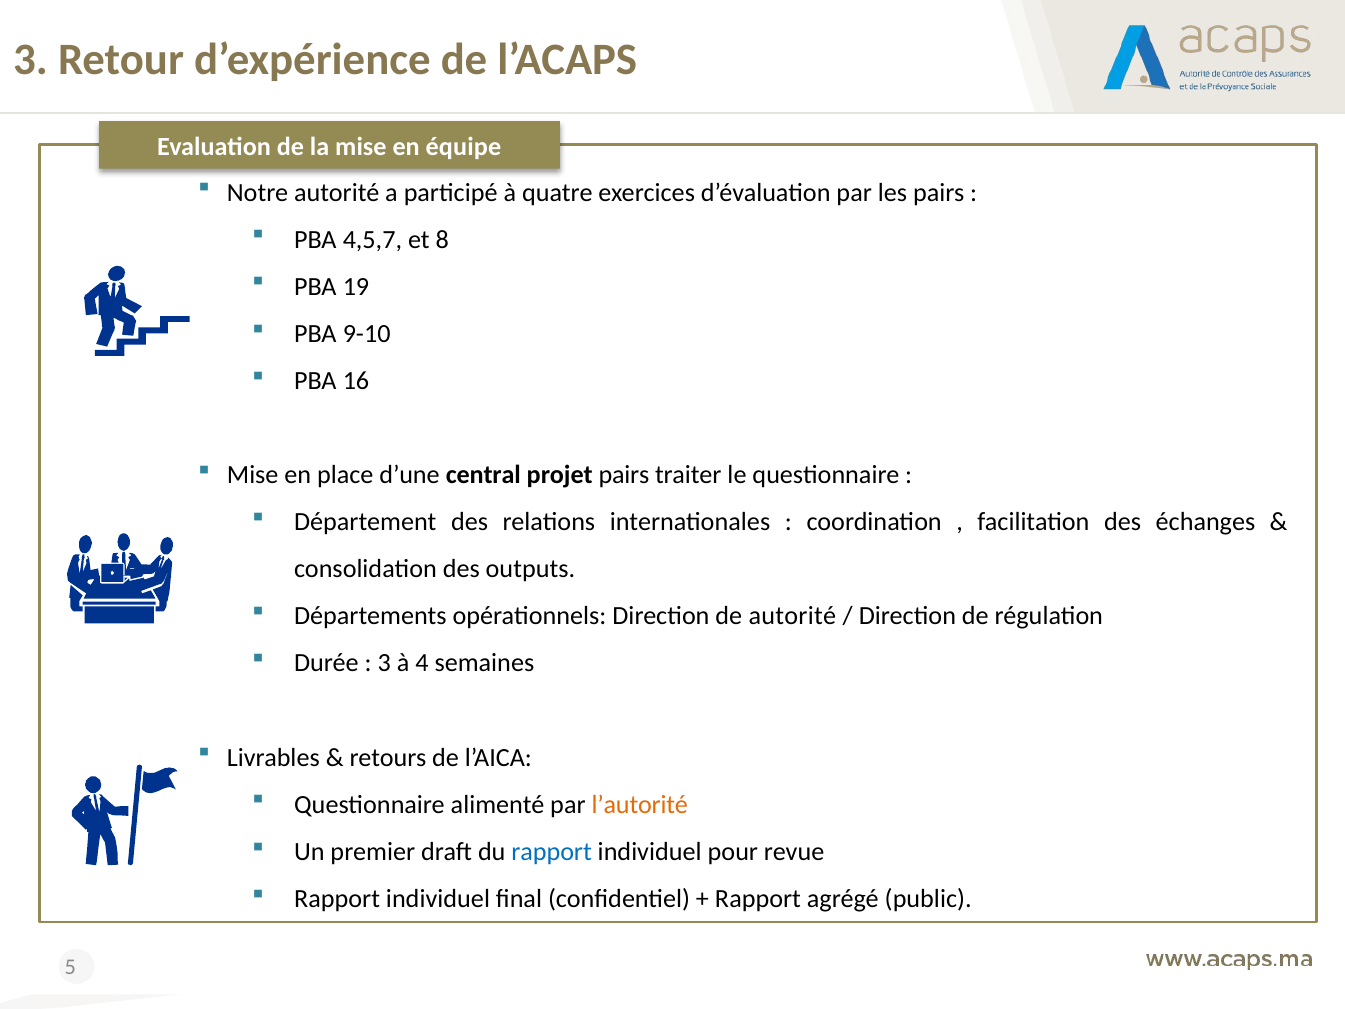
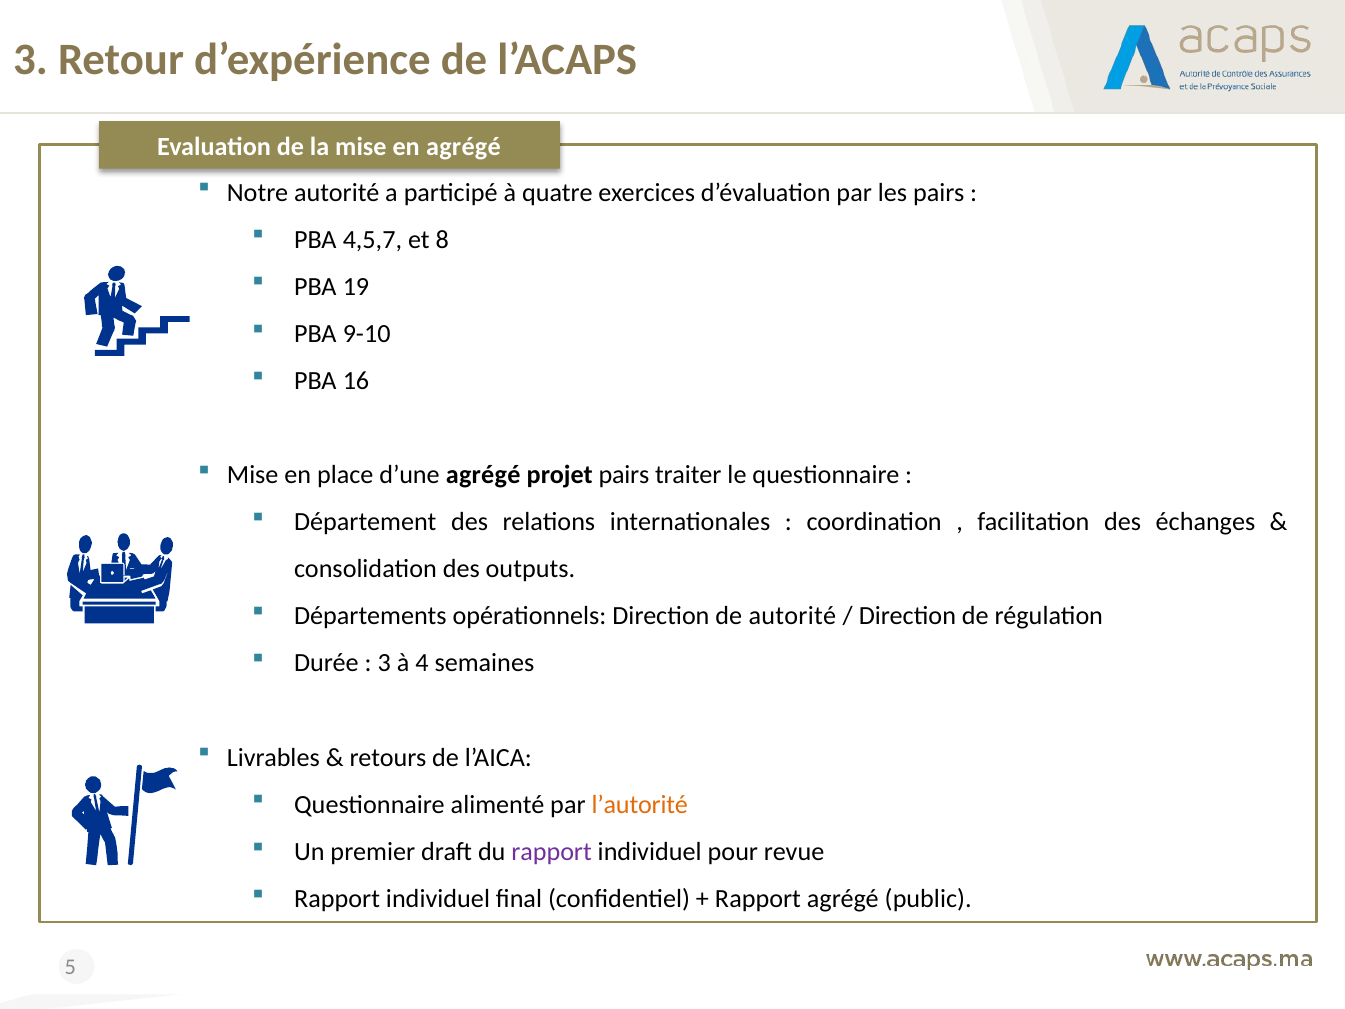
en équipe: équipe -> agrégé
d’une central: central -> agrégé
rapport at (552, 851) colour: blue -> purple
